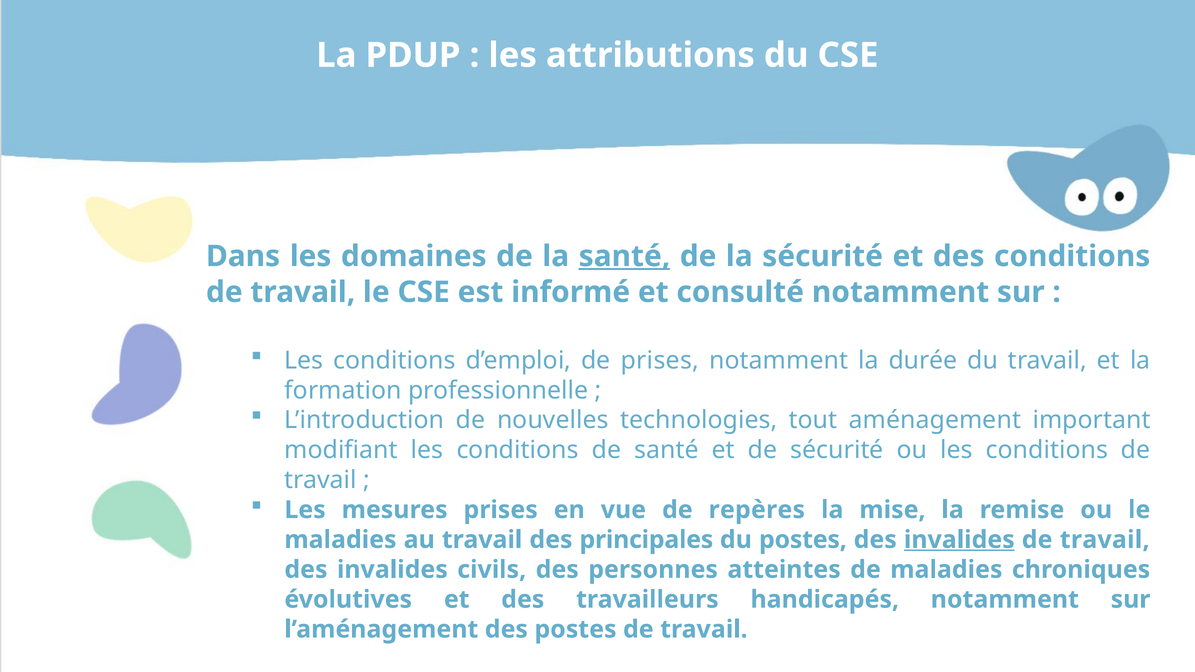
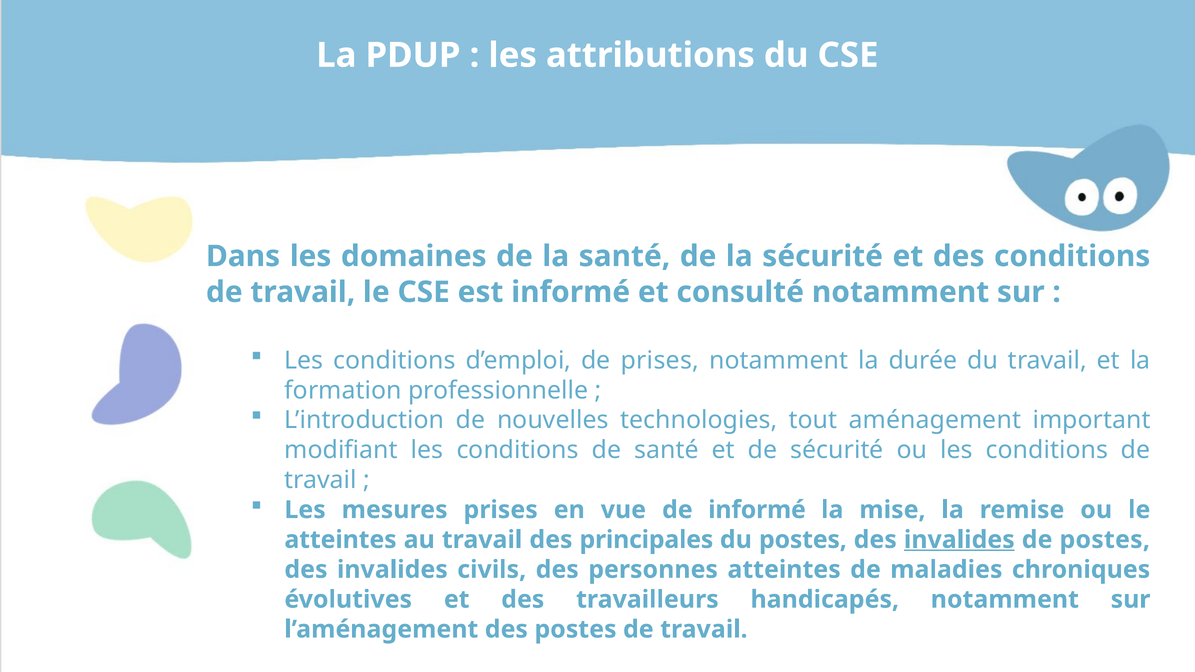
santé at (624, 256) underline: present -> none
de repères: repères -> informé
maladies at (340, 540): maladies -> atteintes
travail at (1105, 540): travail -> postes
